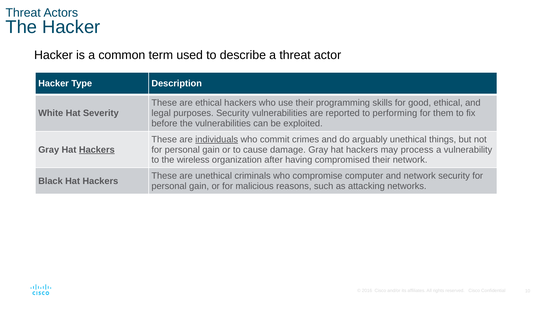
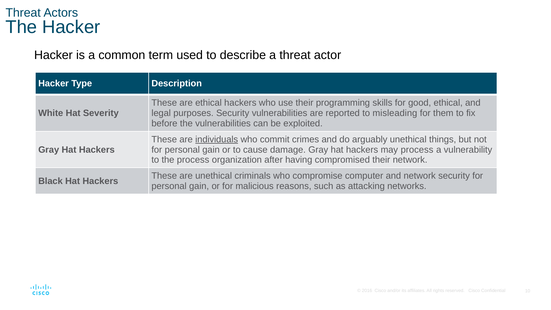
performing: performing -> misleading
Hackers at (97, 150) underline: present -> none
the wireless: wireless -> process
